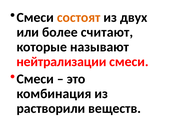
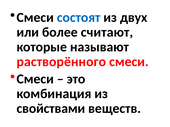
состоят colour: orange -> blue
нейтрализации: нейтрализации -> растворённого
растворили: растворили -> свойствами
